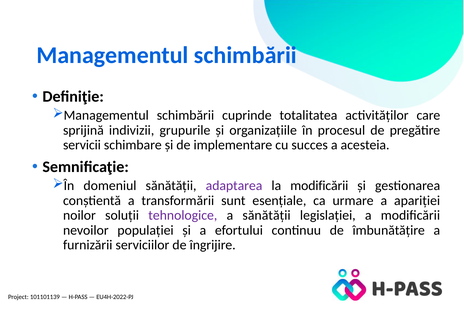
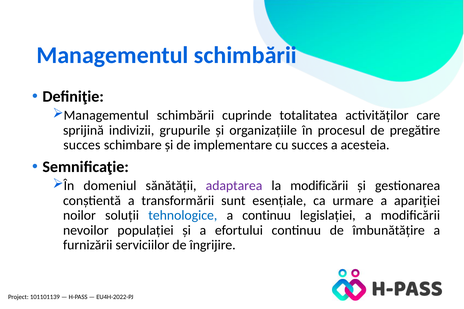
servicii at (82, 145): servicii -> succes
tehnologice colour: purple -> blue
a sănătății: sănătății -> continuu
